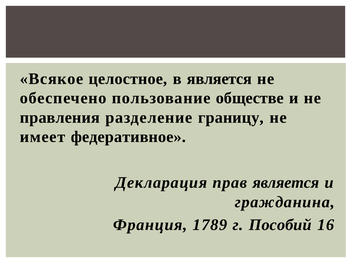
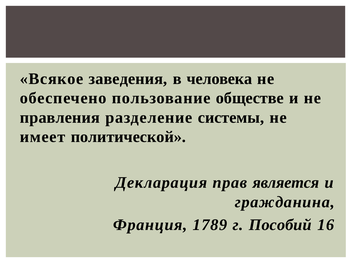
целостное: целостное -> заведения
в является: является -> человека
границу: границу -> системы
федеративное: федеративное -> политической
